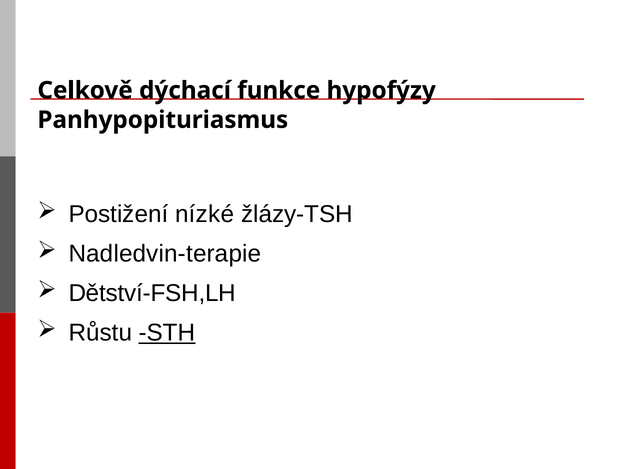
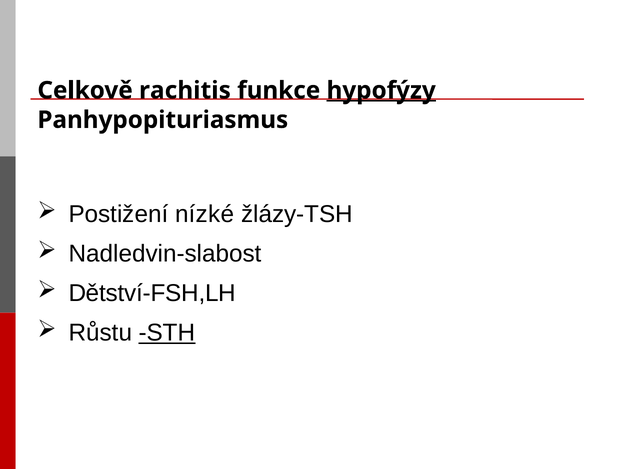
dýchací: dýchací -> rachitis
hypofýzy underline: none -> present
Nadledvin-terapie: Nadledvin-terapie -> Nadledvin-slabost
